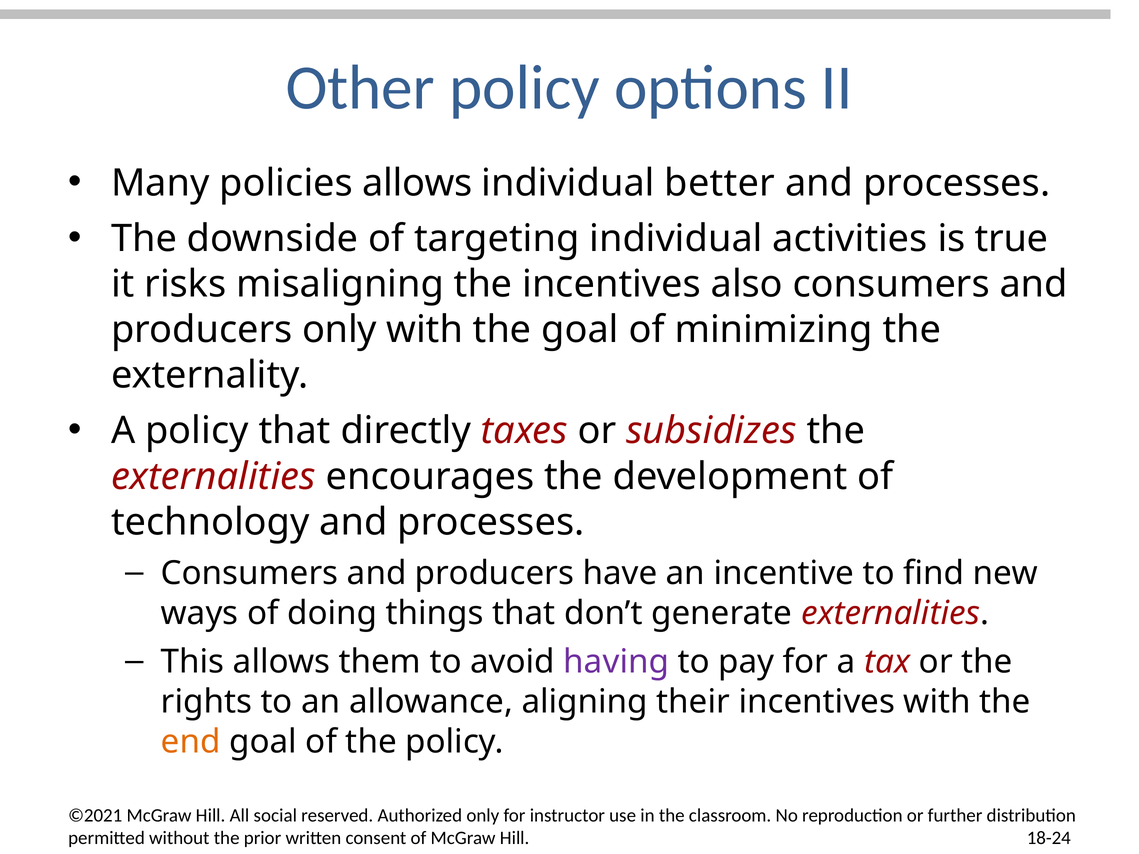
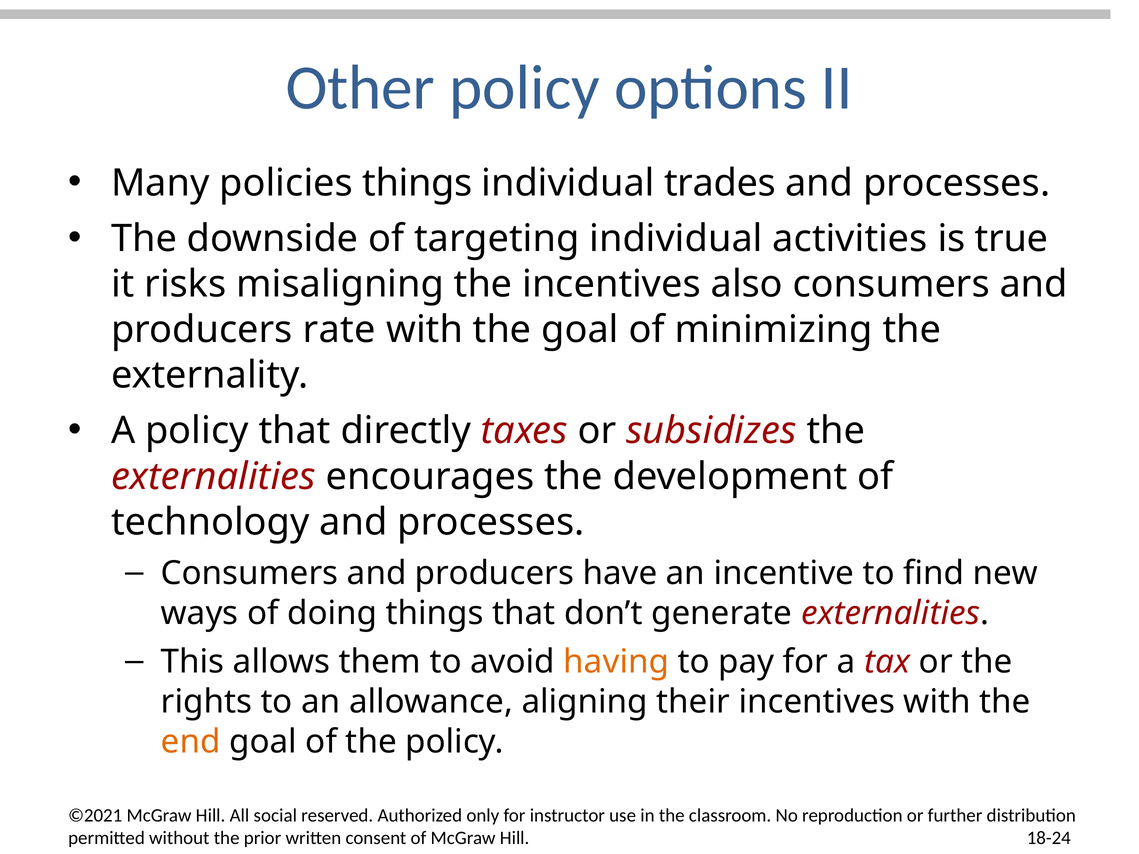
policies allows: allows -> things
better: better -> trades
producers only: only -> rate
having colour: purple -> orange
